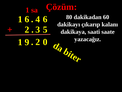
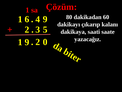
6 at (45, 19): 6 -> 9
